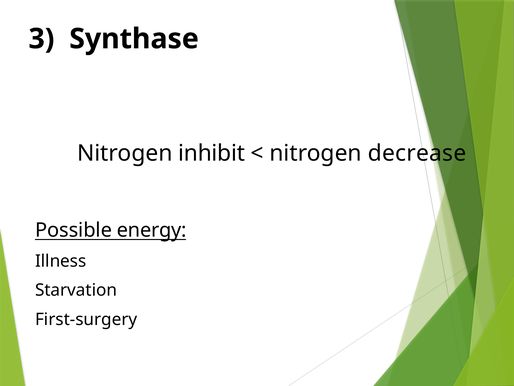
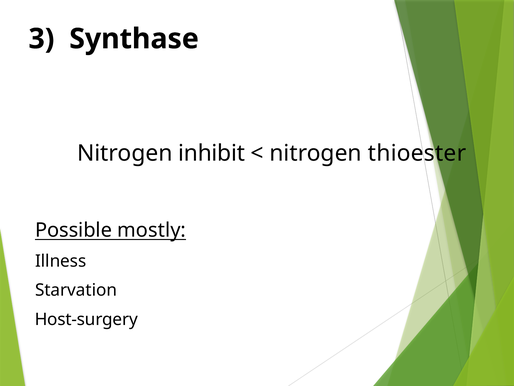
decrease: decrease -> thioester
energy: energy -> mostly
First-surgery: First-surgery -> Host-surgery
